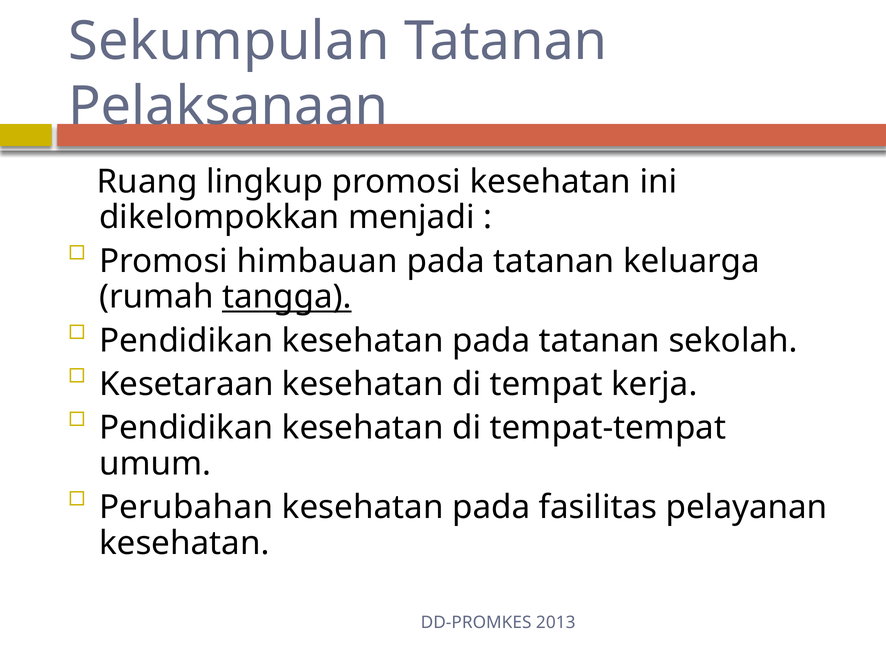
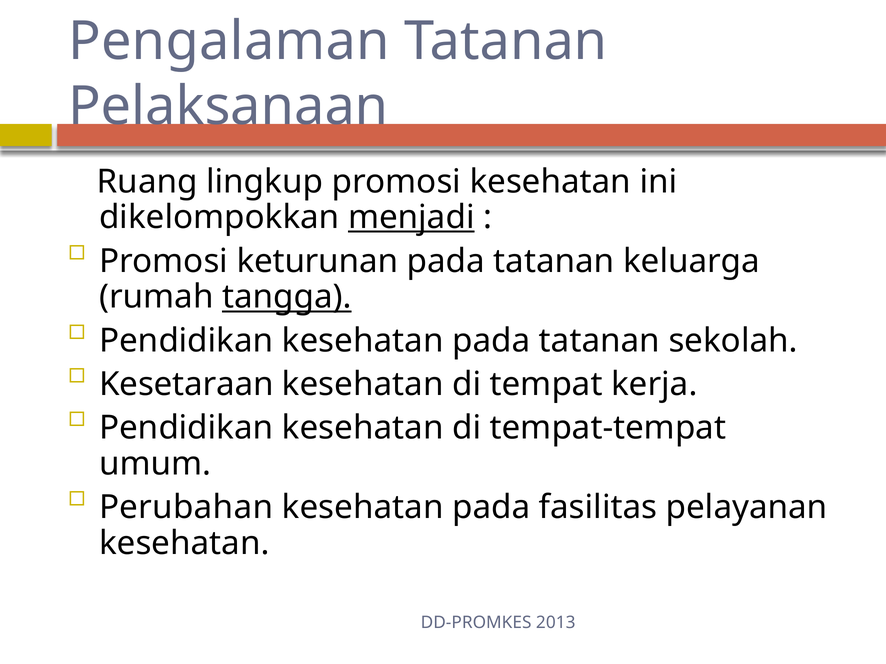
Sekumpulan: Sekumpulan -> Pengalaman
menjadi underline: none -> present
himbauan: himbauan -> keturunan
